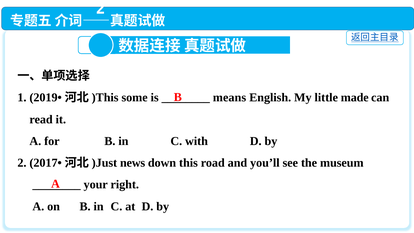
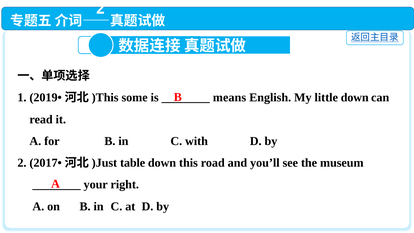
little made: made -> down
news: news -> table
